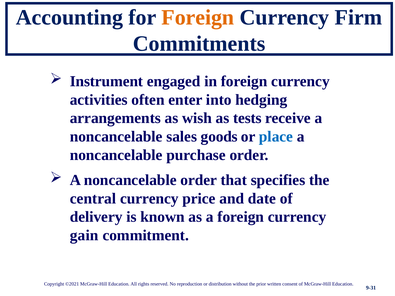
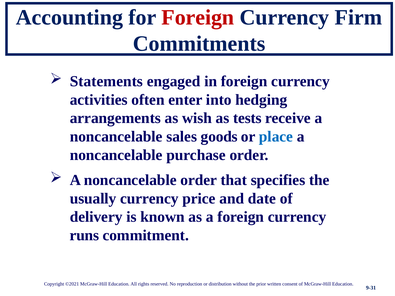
Foreign at (198, 17) colour: orange -> red
Instrument: Instrument -> Statements
central: central -> usually
gain: gain -> runs
